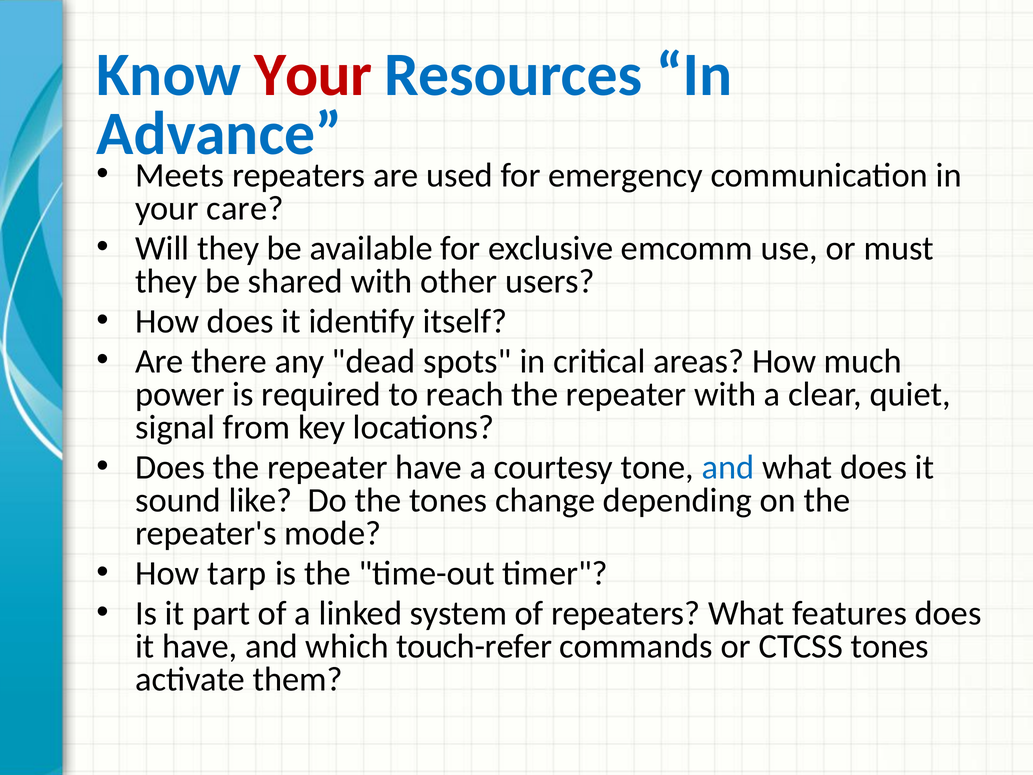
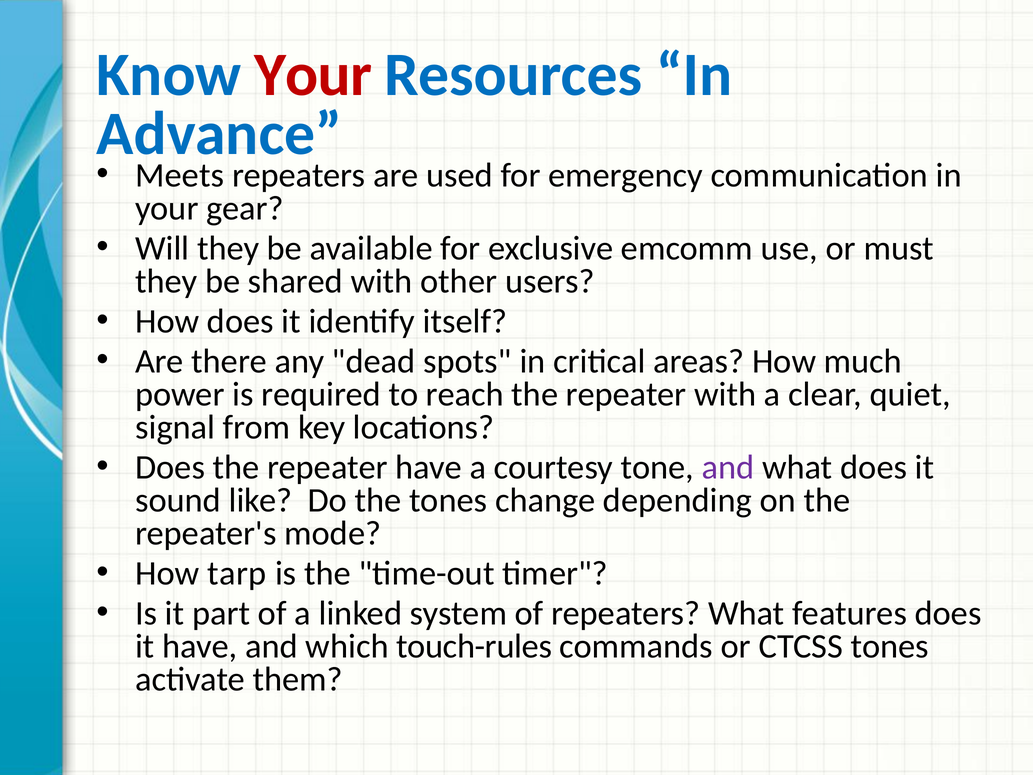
care: care -> gear
and at (728, 467) colour: blue -> purple
touch-refer: touch-refer -> touch-rules
